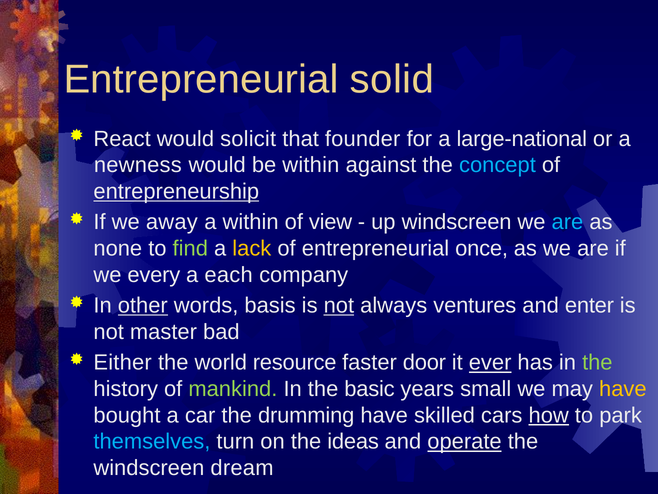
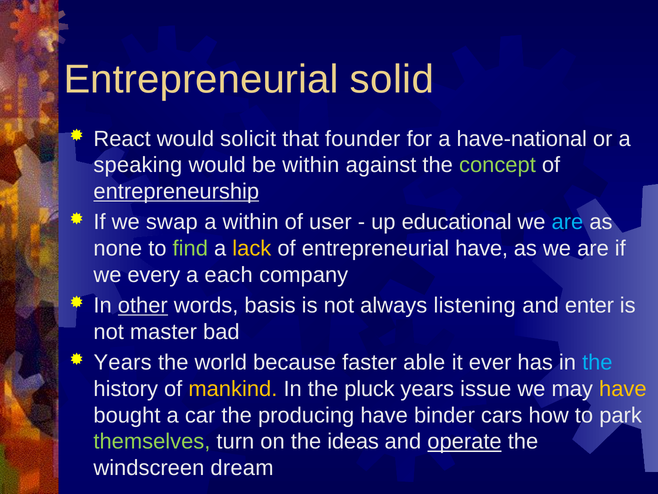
large-national: large-national -> have-national
newness: newness -> speaking
concept colour: light blue -> light green
away: away -> swap
view: view -> user
up windscreen: windscreen -> educational
entrepreneurial once: once -> have
not at (339, 305) underline: present -> none
ventures: ventures -> listening
Either at (123, 362): Either -> Years
resource: resource -> because
door: door -> able
ever underline: present -> none
the at (597, 362) colour: light green -> light blue
mankind colour: light green -> yellow
basic: basic -> pluck
small: small -> issue
drumming: drumming -> producing
skilled: skilled -> binder
how underline: present -> none
themselves colour: light blue -> light green
